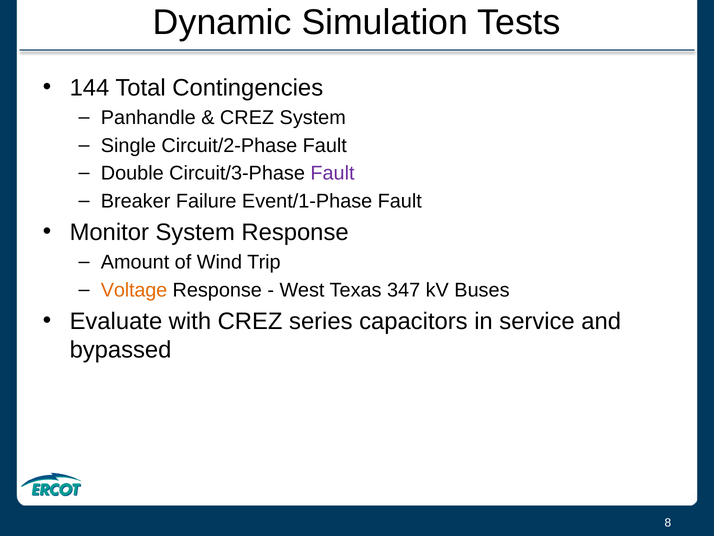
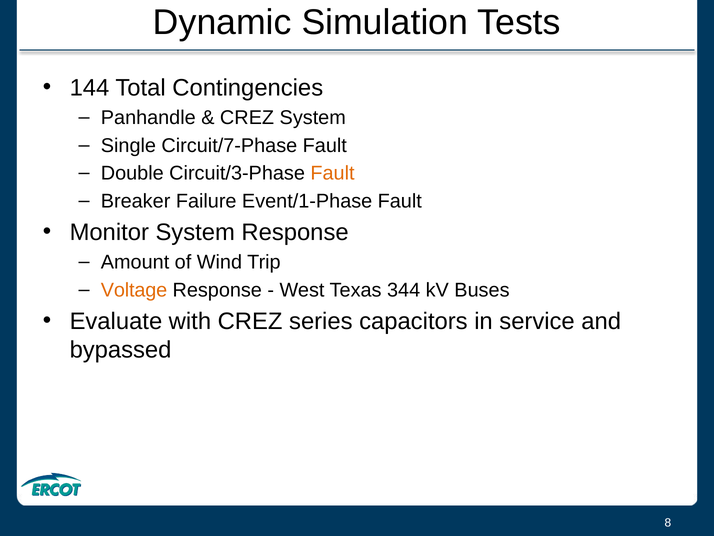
Circuit/2-Phase: Circuit/2-Phase -> Circuit/7-Phase
Fault at (333, 173) colour: purple -> orange
347: 347 -> 344
